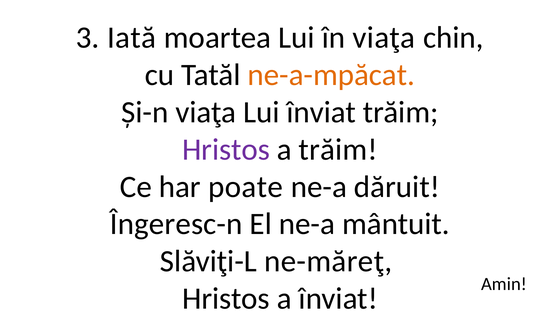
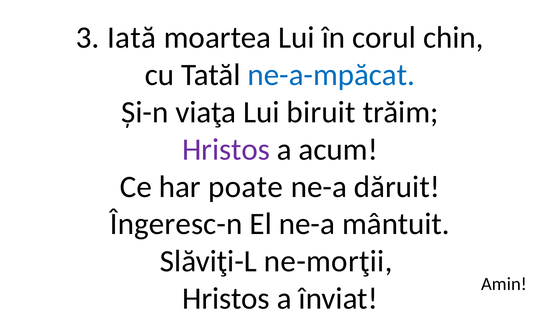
în viaţa: viaţa -> corul
ne-a-mpăcat colour: orange -> blue
Lui înviat: înviat -> biruit
a trăim: trăim -> acum
ne-măreţ: ne-măreţ -> ne-morţii
